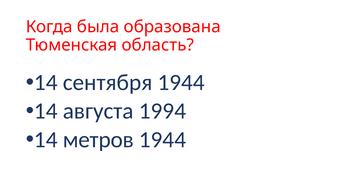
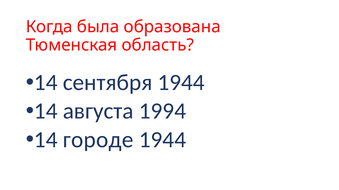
метров: метров -> городе
